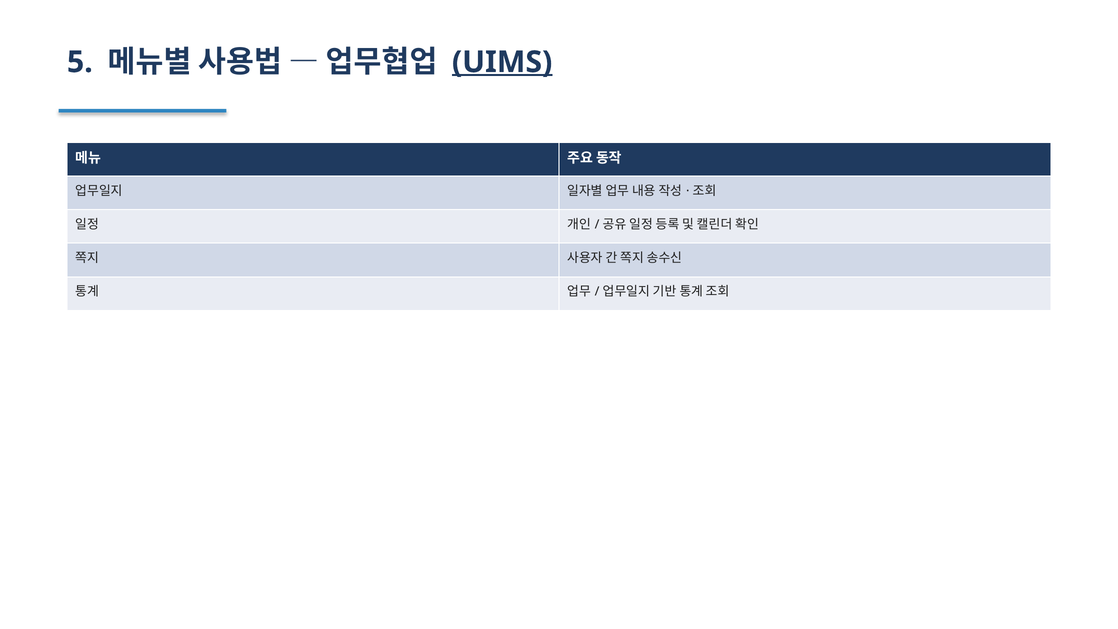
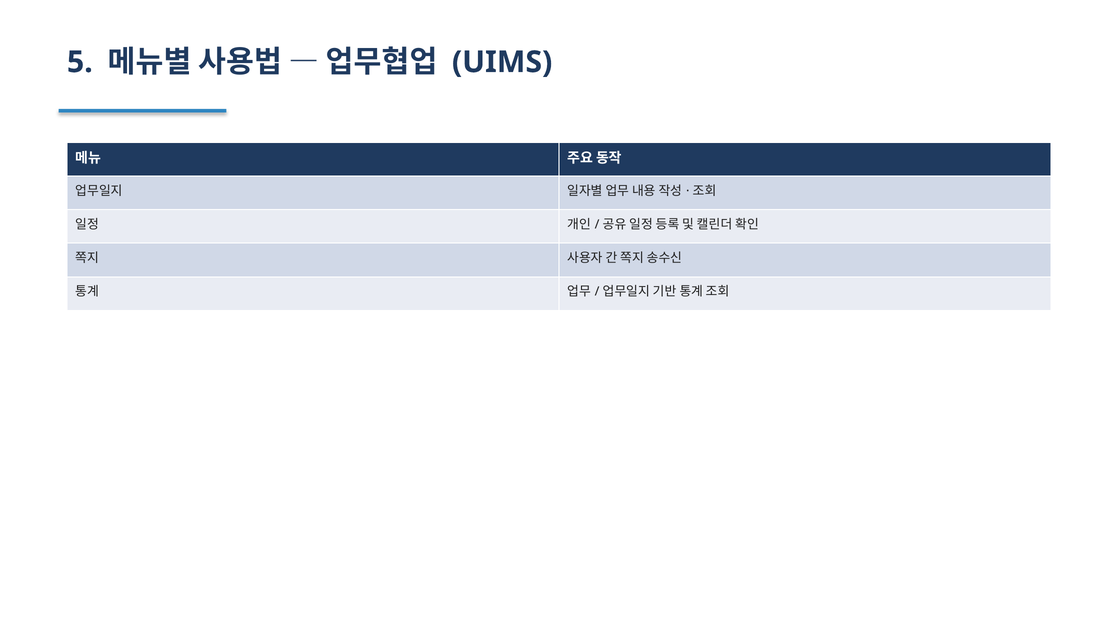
UIMS underline: present -> none
